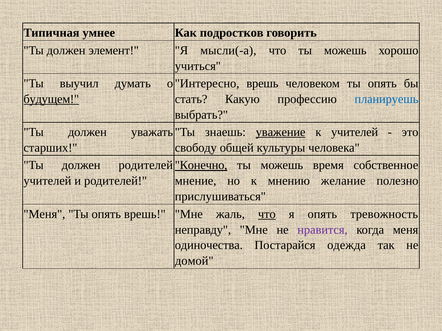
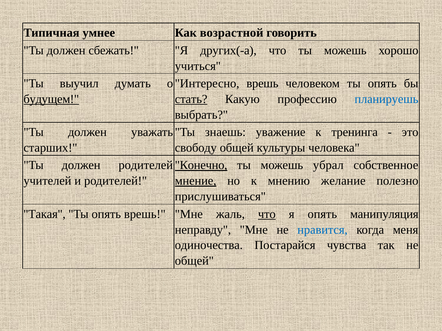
подростков: подростков -> возрастной
элемент: элемент -> сбежать
мысли(-а: мысли(-а -> других(-а
стать underline: none -> present
уважение underline: present -> none
к учителей: учителей -> тренинга
время: время -> убрал
мнение underline: none -> present
Меня at (44, 214): Меня -> Такая
тревожность: тревожность -> манипуляция
нравится colour: purple -> blue
одежда: одежда -> чувства
домой at (194, 261): домой -> общей
